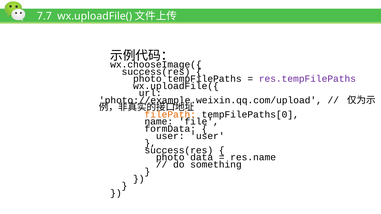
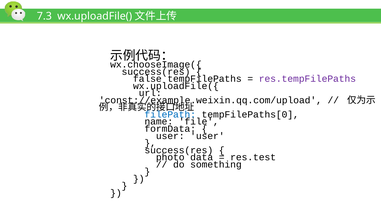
7.7: 7.7 -> 7.3
photo at (147, 79): photo -> false
photo://example.weixin.qq.com/upload: photo://example.weixin.qq.com/upload -> const://example.weixin.qq.com/upload
filePath colour: orange -> blue
res.name: res.name -> res.test
